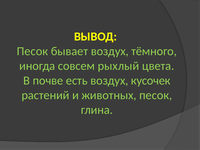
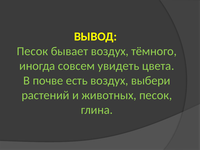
рыхлый: рыхлый -> увидеть
кусочек: кусочек -> выбери
